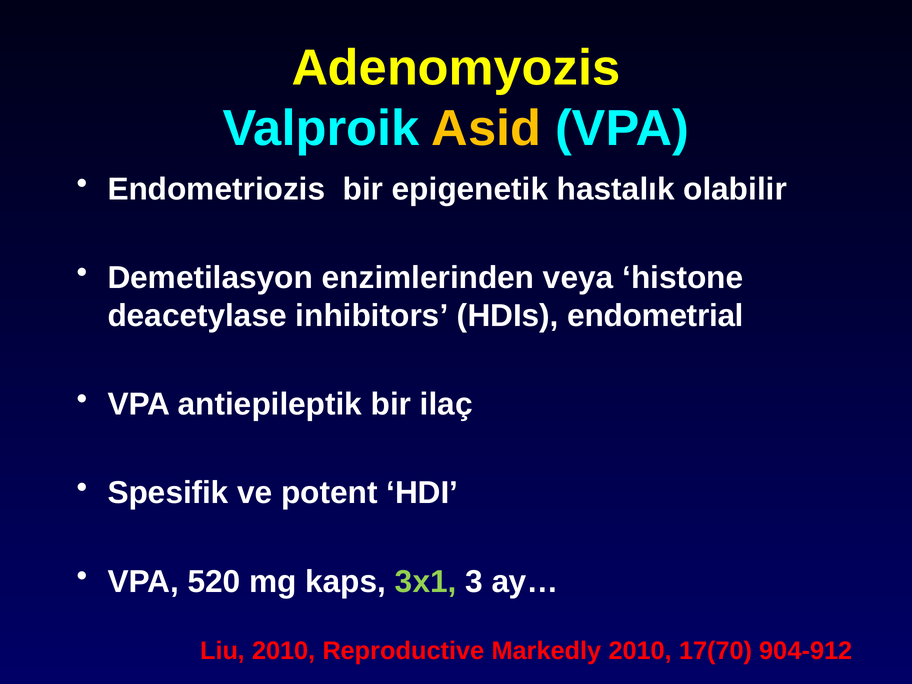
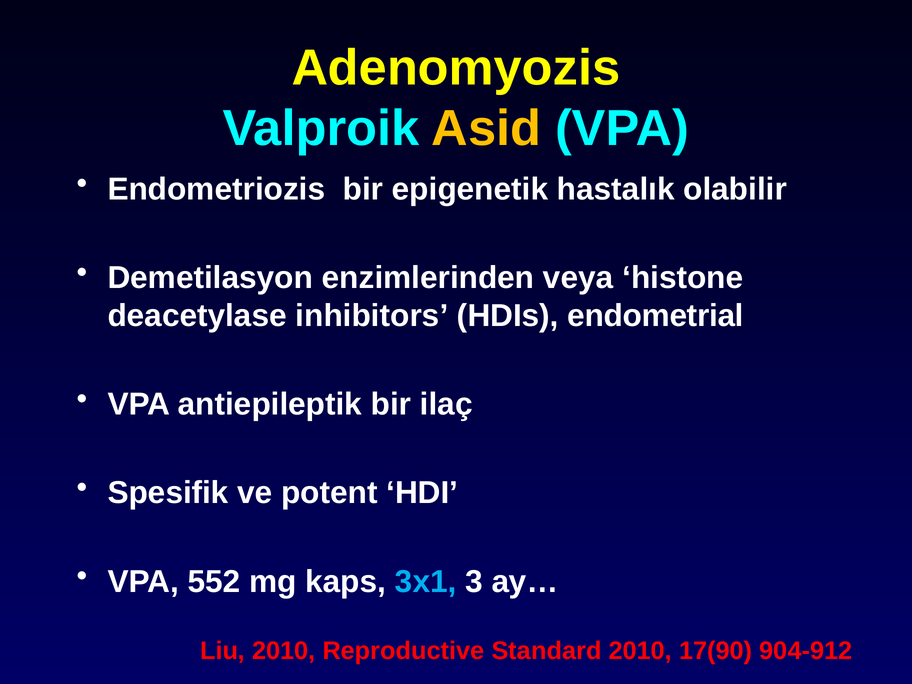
520: 520 -> 552
3x1 colour: light green -> light blue
Markedly: Markedly -> Standard
17(70: 17(70 -> 17(90
